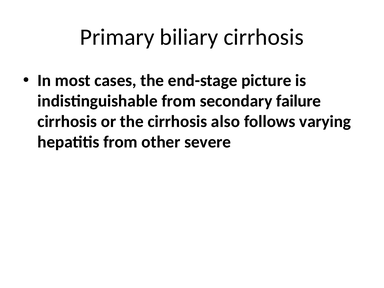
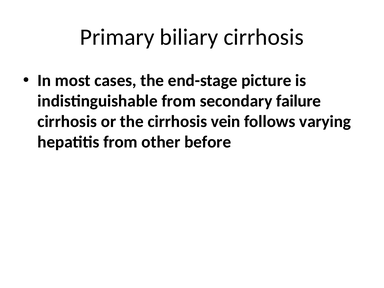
also: also -> vein
severe: severe -> before
